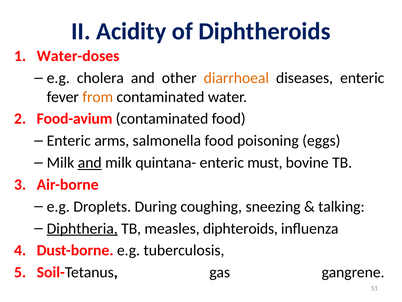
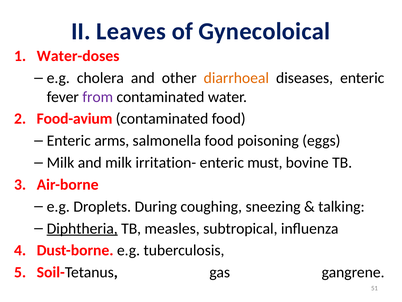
Acidity: Acidity -> Leaves
Diphtheroids: Diphtheroids -> Gynecoloical
from colour: orange -> purple
and at (90, 162) underline: present -> none
quintana-: quintana- -> irritation-
diphteroids: diphteroids -> subtropical
